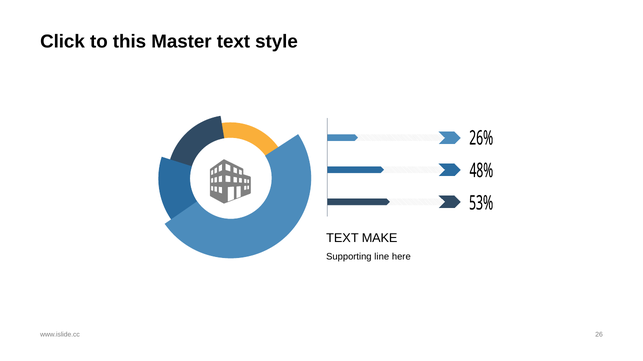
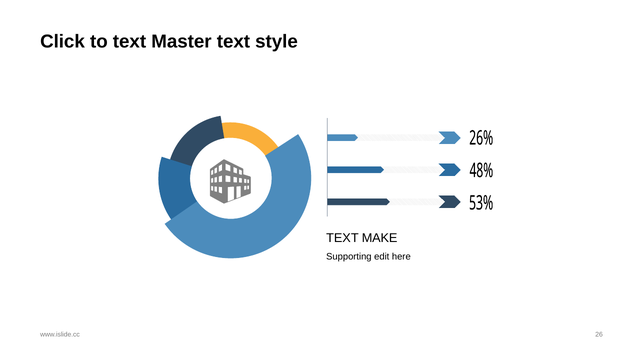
to this: this -> text
line: line -> edit
